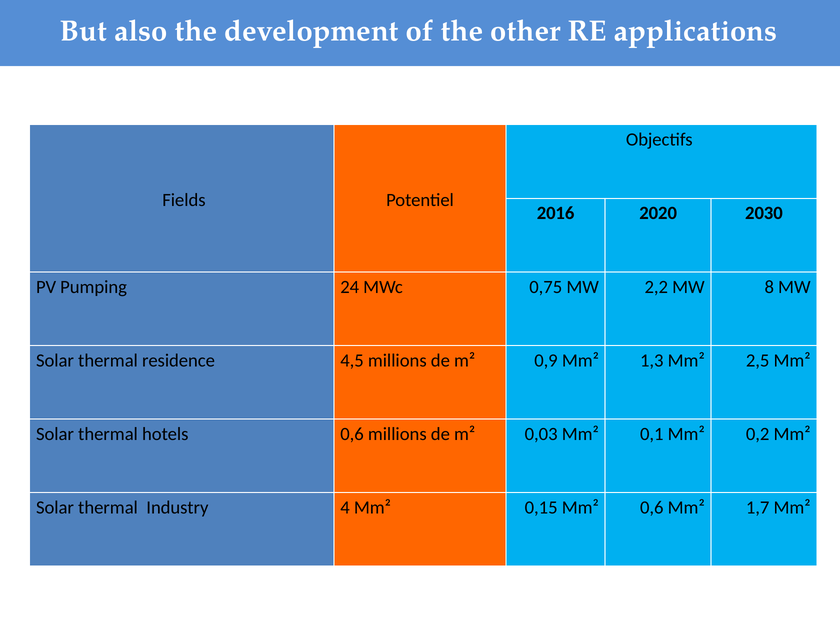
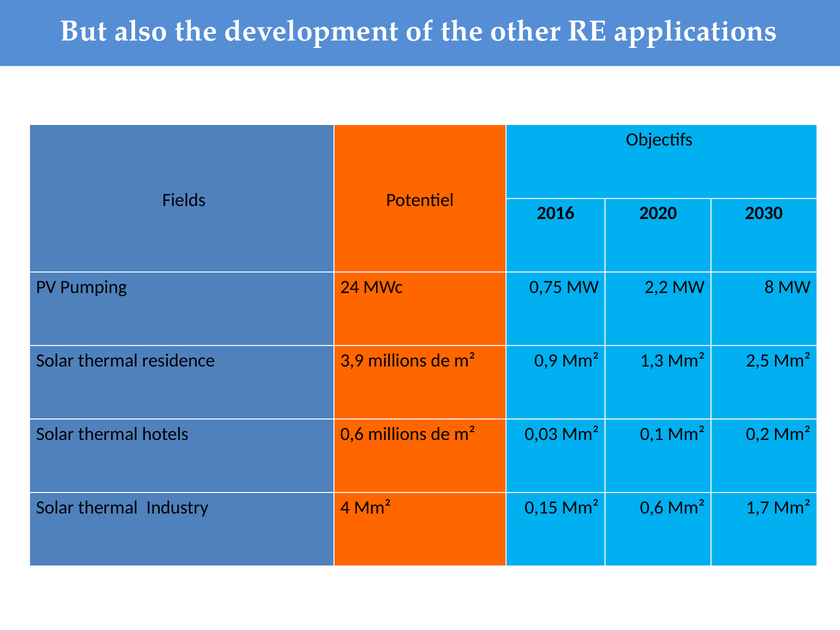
4,5: 4,5 -> 3,9
